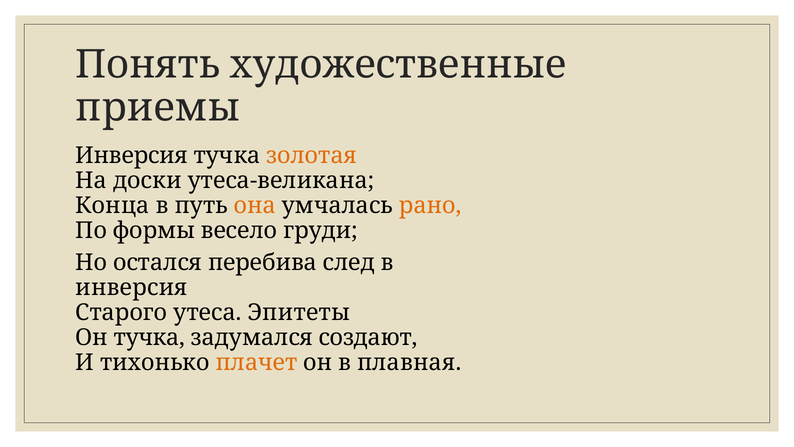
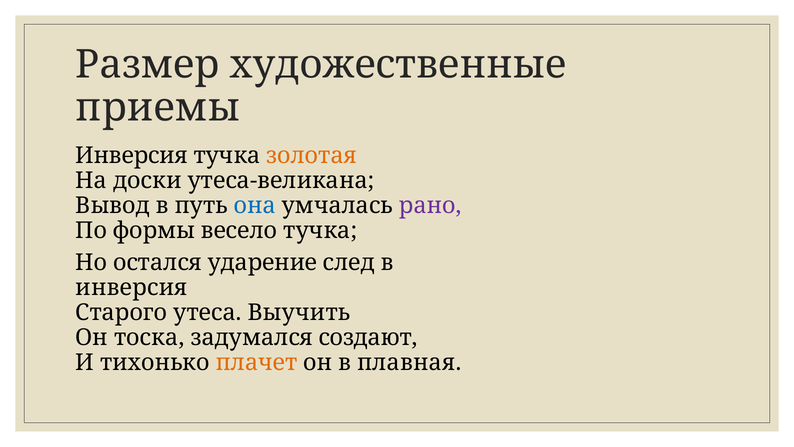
Понять: Понять -> Размер
Конца: Конца -> Вывод
она colour: orange -> blue
рано colour: orange -> purple
весело груди: груди -> тучка
перебива: перебива -> ударение
Эпитеты: Эпитеты -> Выучить
Он тучка: тучка -> тоска
